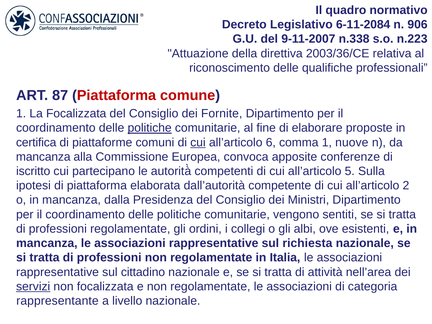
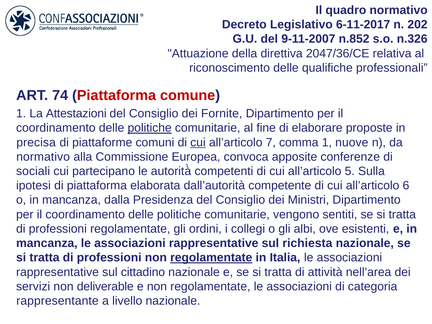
6-11-2084: 6-11-2084 -> 6-11-2017
906: 906 -> 202
n.338: n.338 -> n.852
n.223: n.223 -> n.326
2003/36/CE: 2003/36/CE -> 2047/36/CE
87: 87 -> 74
La Focalizzata: Focalizzata -> Attestazioni
certifica: certifica -> precisa
6: 6 -> 7
mancanza at (43, 157): mancanza -> normativo
iscritto: iscritto -> sociali
2: 2 -> 6
regolamentate at (211, 258) underline: none -> present
servizi underline: present -> none
non focalizzata: focalizzata -> deliverable
